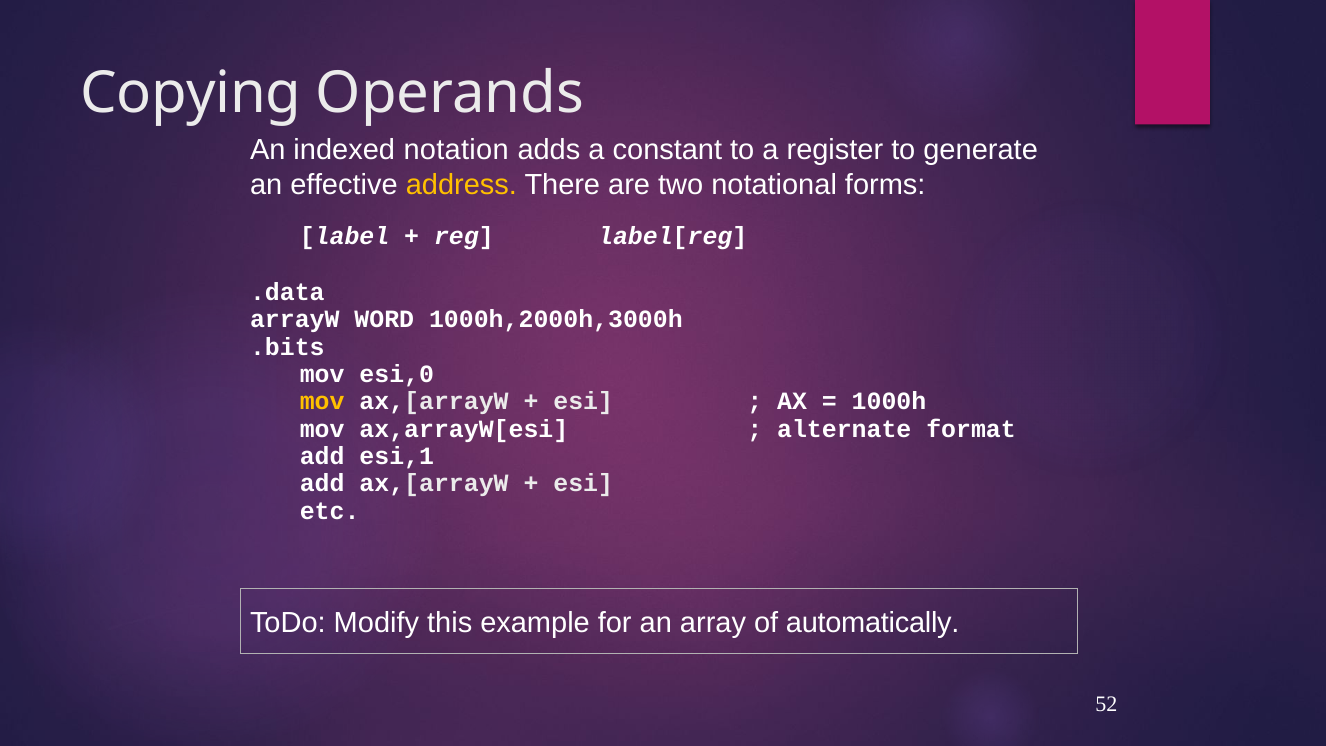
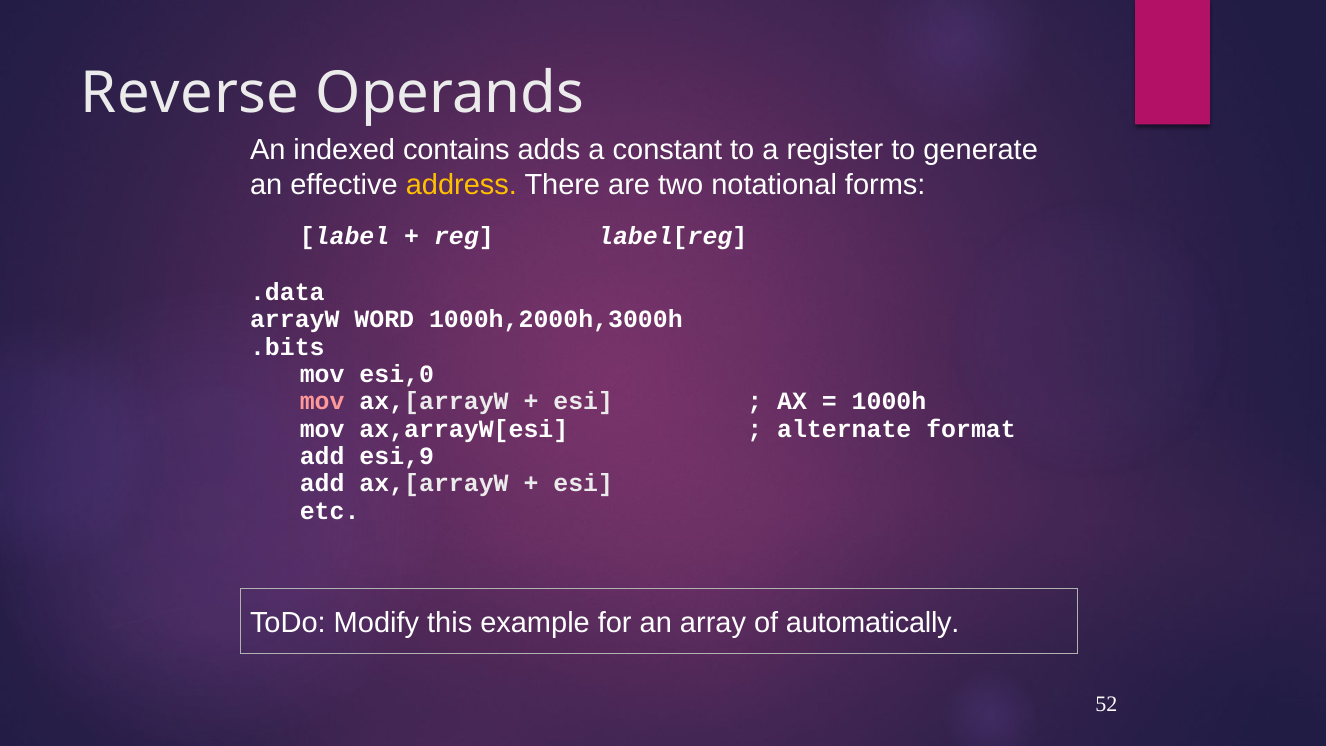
Copying: Copying -> Reverse
notation: notation -> contains
mov at (322, 402) colour: yellow -> pink
esi,1: esi,1 -> esi,9
